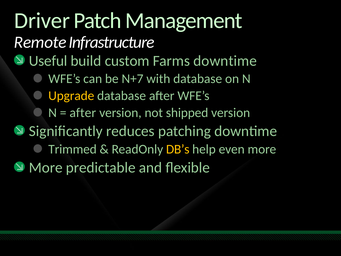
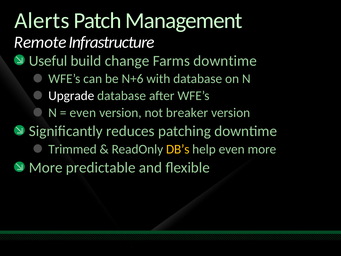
Driver: Driver -> Alerts
custom: custom -> change
N+7: N+7 -> N+6
Upgrade colour: yellow -> white
after at (83, 113): after -> even
shipped: shipped -> breaker
